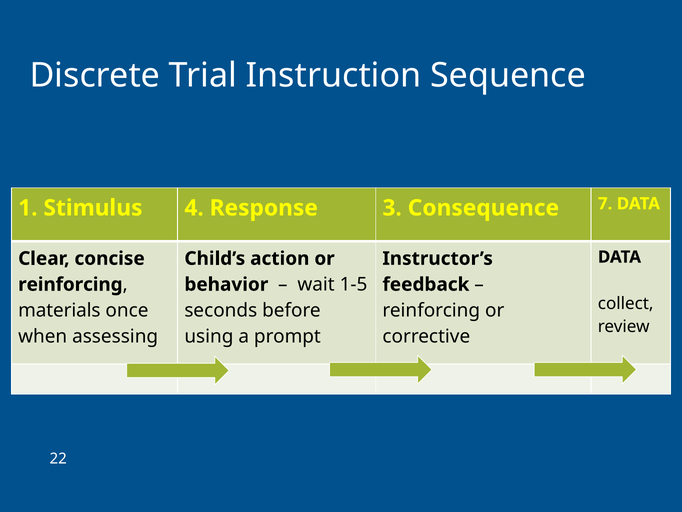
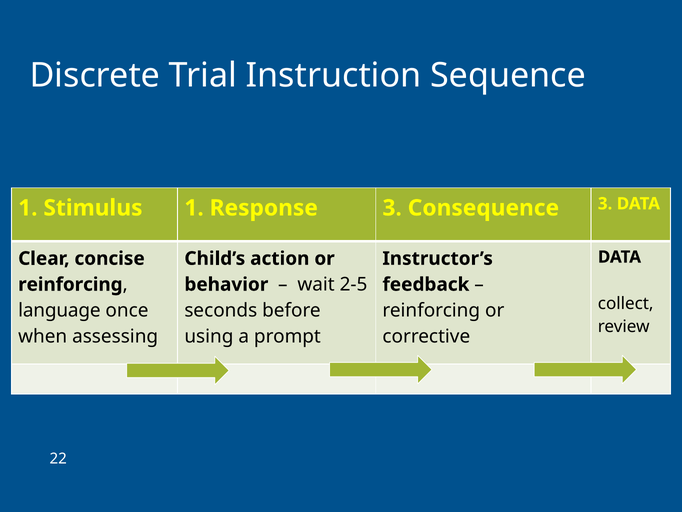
Stimulus 4: 4 -> 1
Consequence 7: 7 -> 3
1-5: 1-5 -> 2-5
materials: materials -> language
